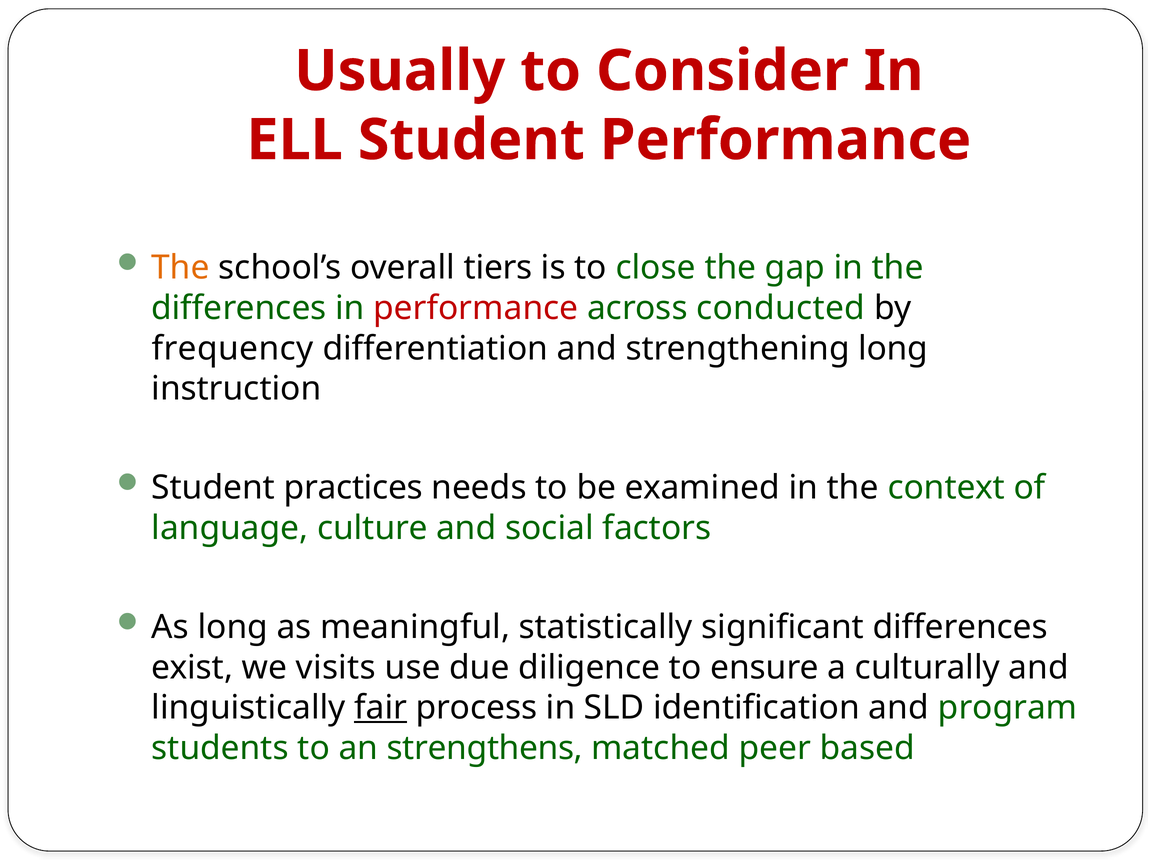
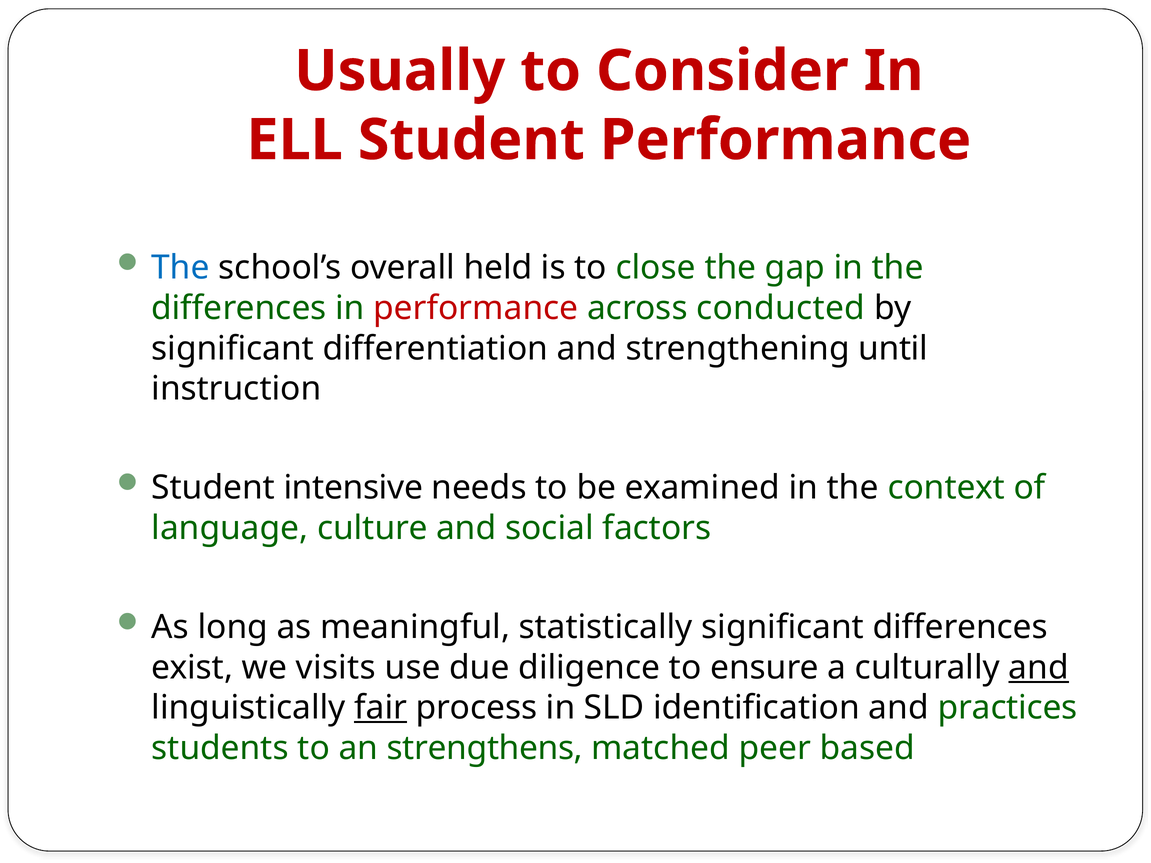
The at (181, 268) colour: orange -> blue
tiers: tiers -> held
frequency at (232, 349): frequency -> significant
strengthening long: long -> until
practices: practices -> intensive
and at (1039, 668) underline: none -> present
program: program -> practices
